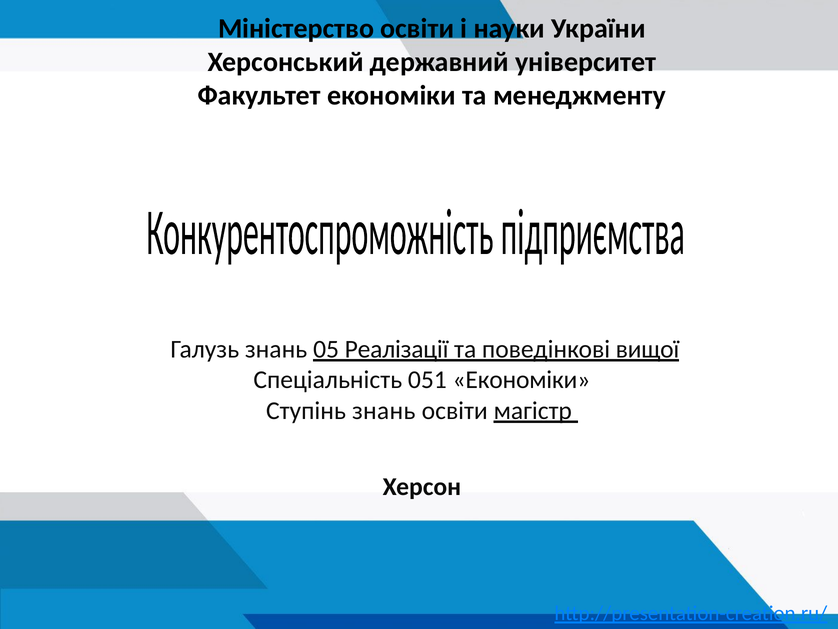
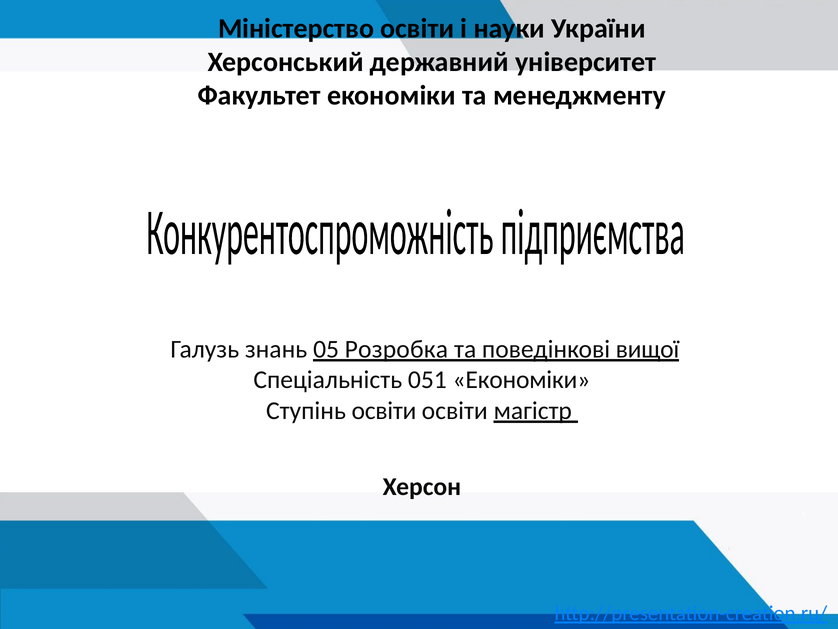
Реалізації: Реалізації -> Розробка
Ступінь знань: знань -> освіти
